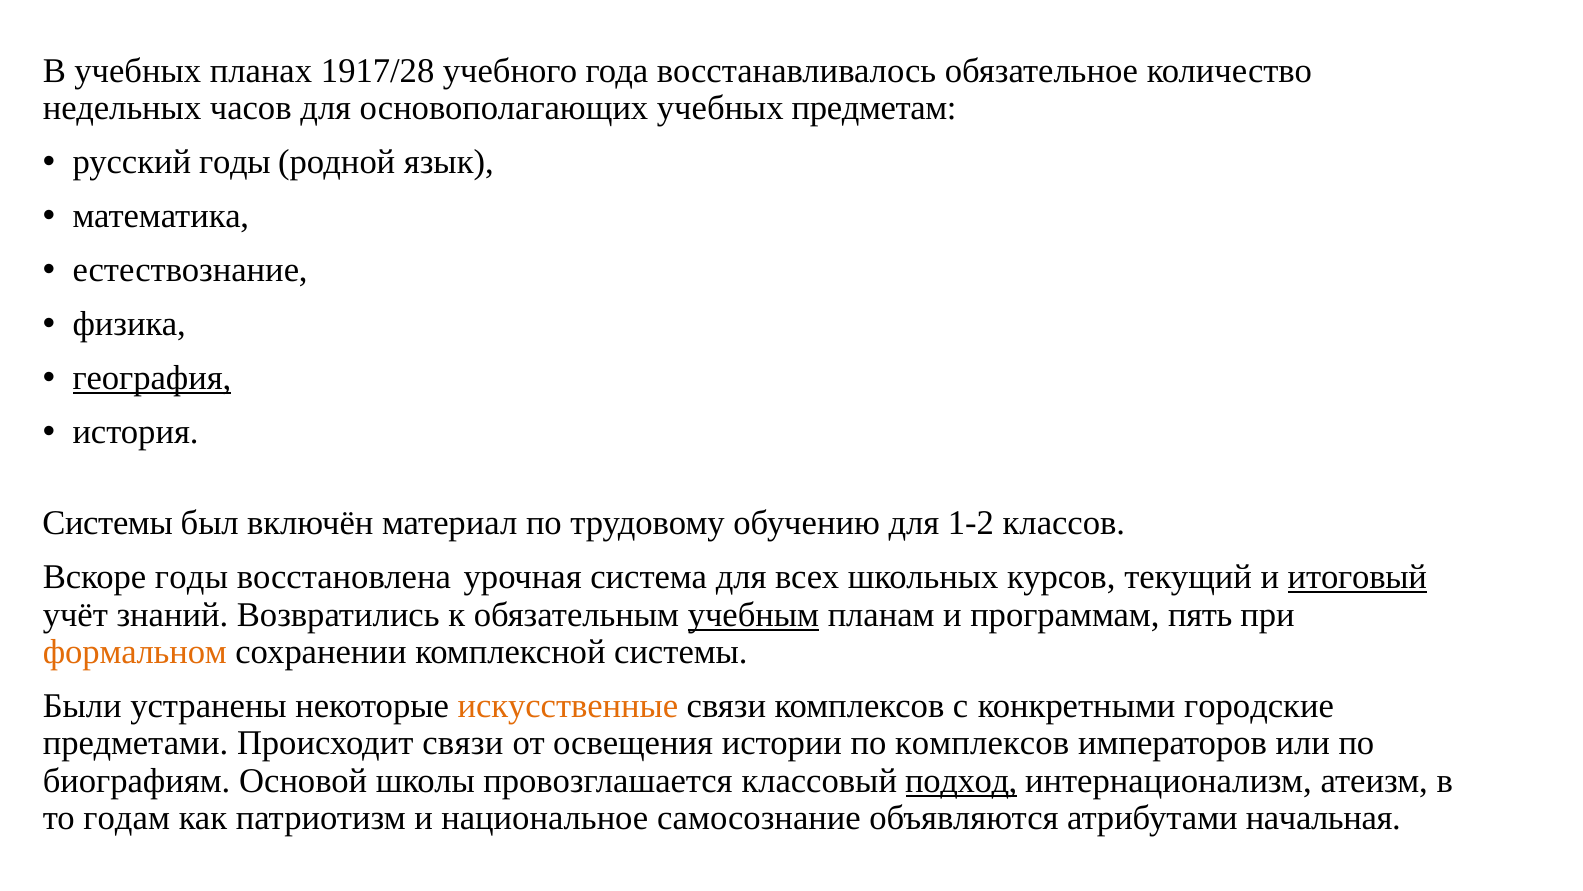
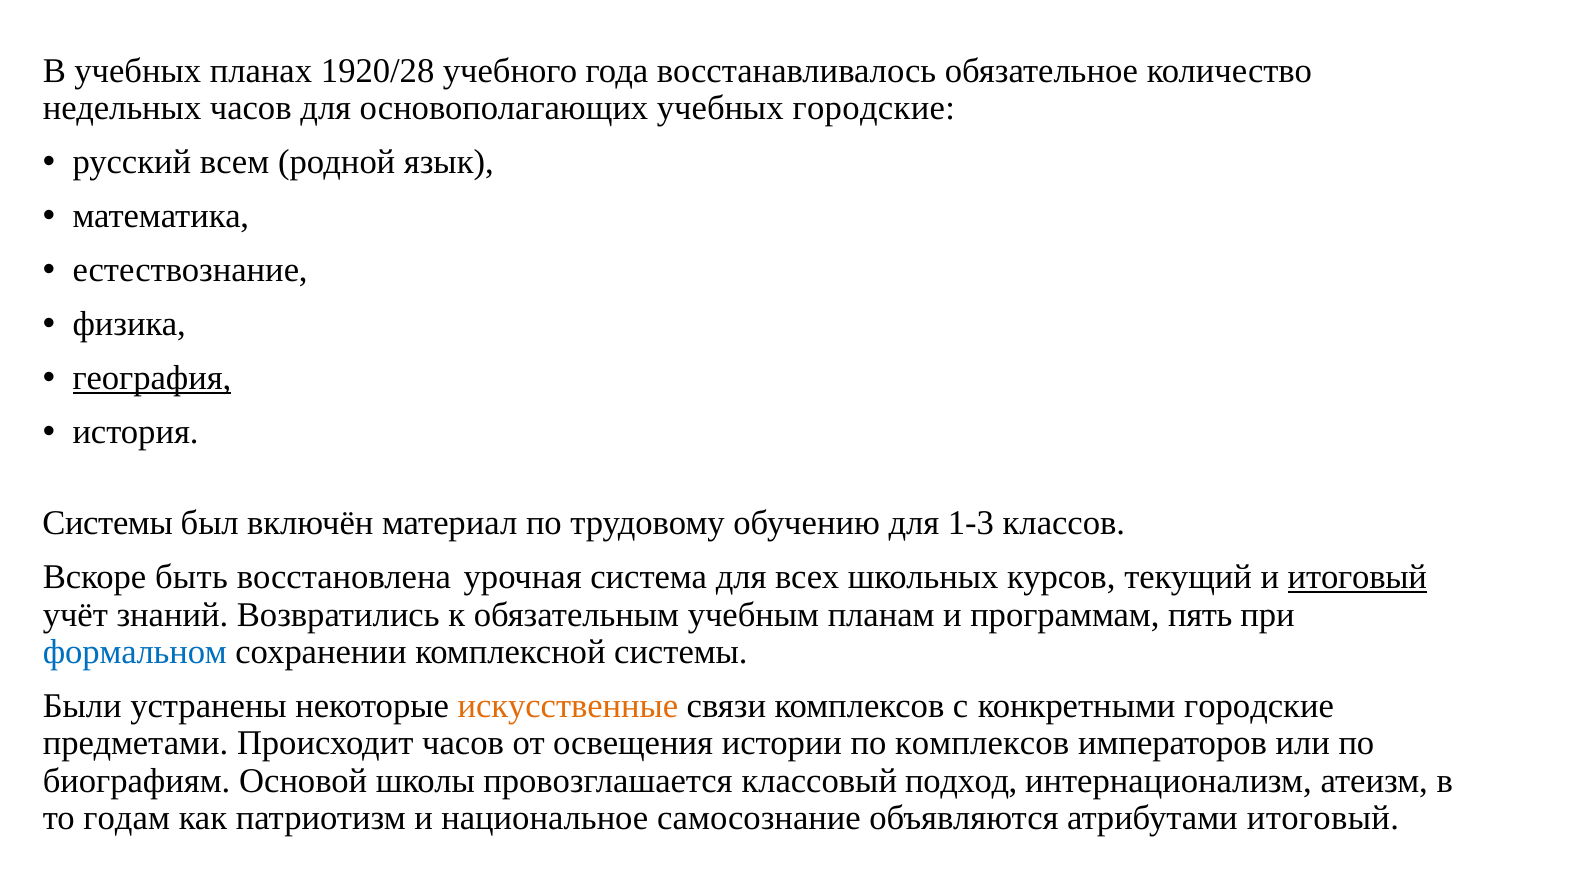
1917/28: 1917/28 -> 1920/28
учебных предметам: предметам -> городские
русский годы: годы -> всем
1-2: 1-2 -> 1-3
Вскоре годы: годы -> быть
учебным underline: present -> none
формальном colour: orange -> blue
Происходит связи: связи -> часов
подход underline: present -> none
атрибутами начальная: начальная -> итоговый
